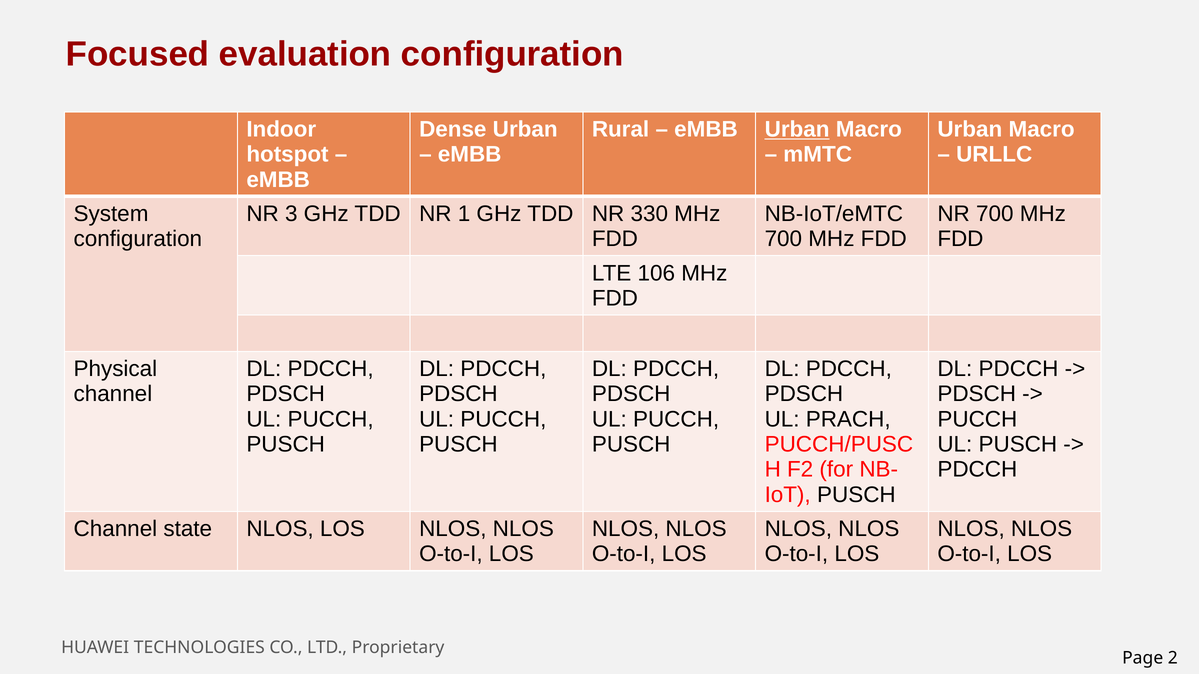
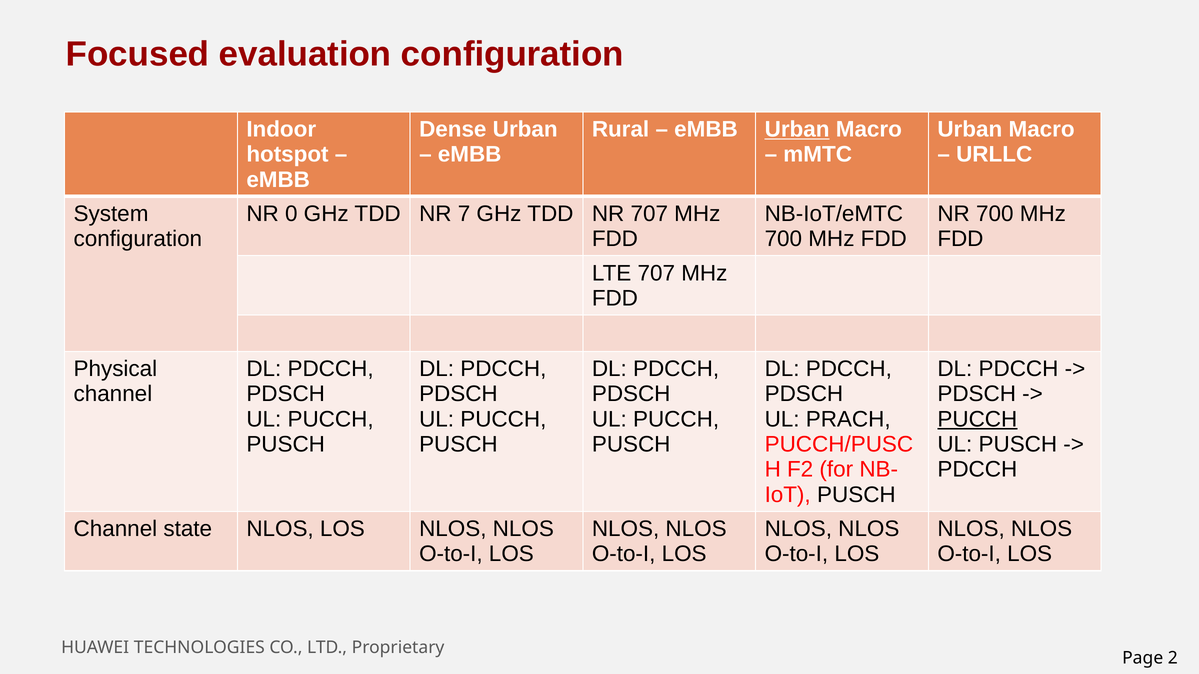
3: 3 -> 0
1: 1 -> 7
NR 330: 330 -> 707
LTE 106: 106 -> 707
PUCCH at (977, 419) underline: none -> present
